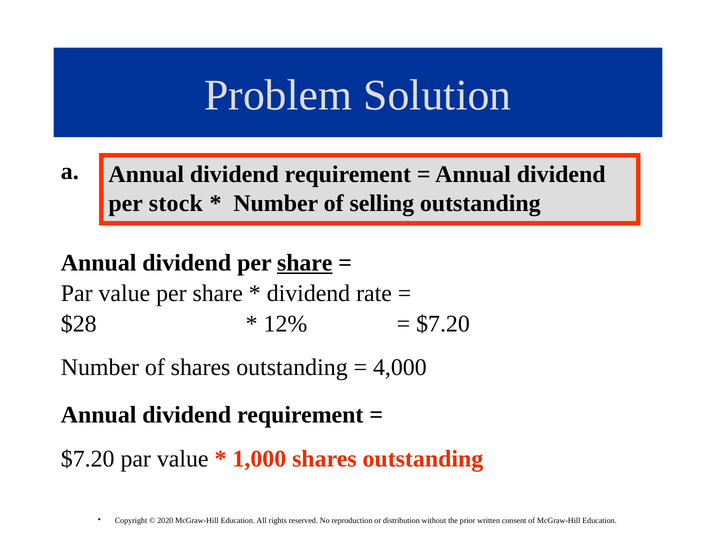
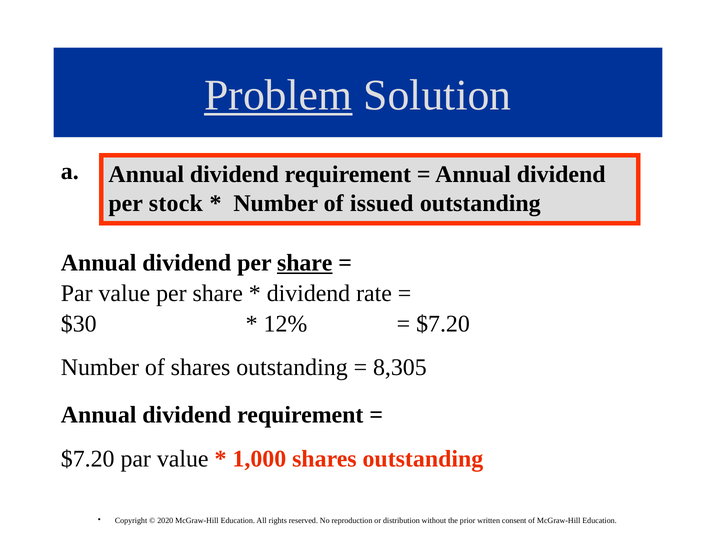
Problem underline: none -> present
selling: selling -> issued
$28: $28 -> $30
4,000: 4,000 -> 8,305
